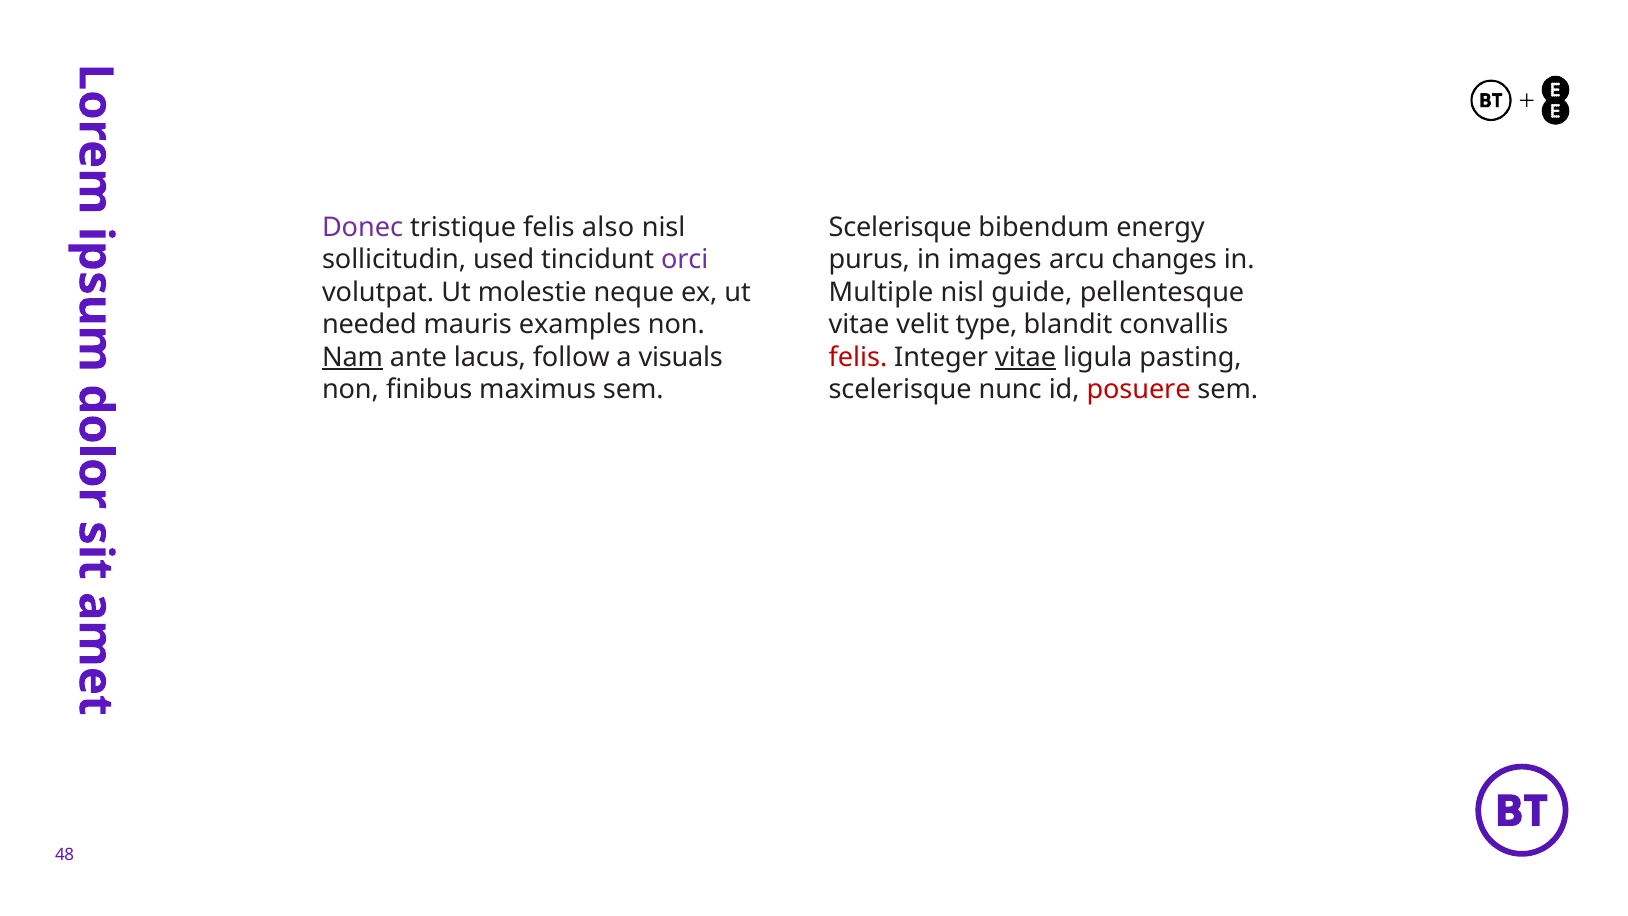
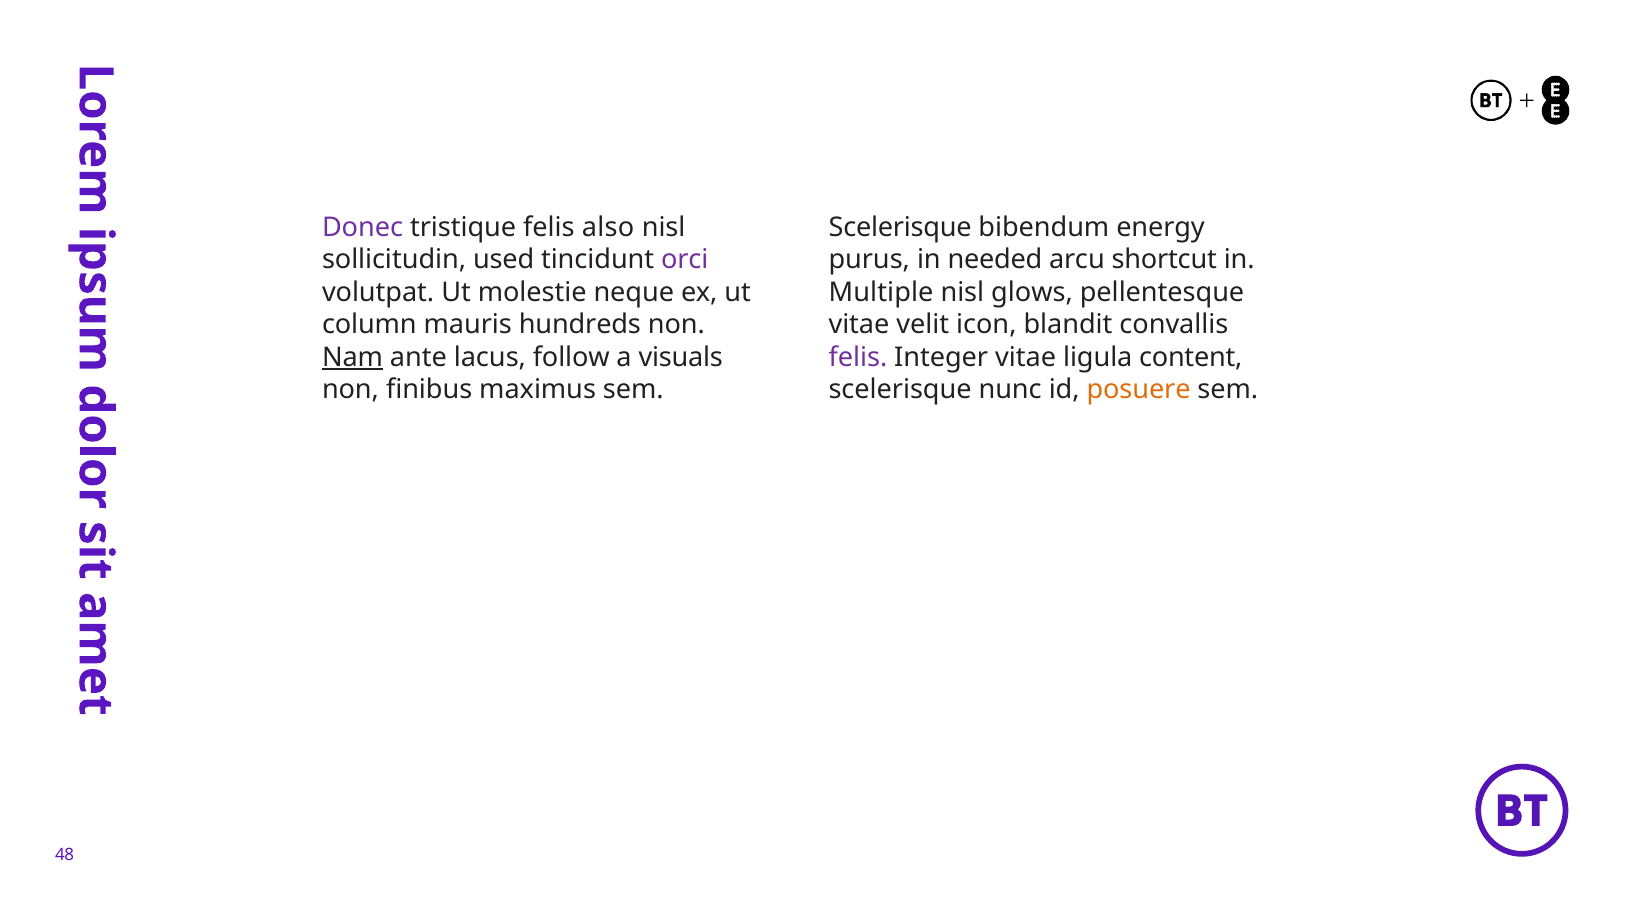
images: images -> needed
changes: changes -> shortcut
guide: guide -> glows
needed: needed -> column
examples: examples -> hundreds
type: type -> icon
felis at (858, 357) colour: red -> purple
vitae at (1026, 357) underline: present -> none
pasting: pasting -> content
posuere colour: red -> orange
